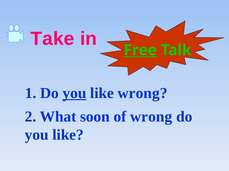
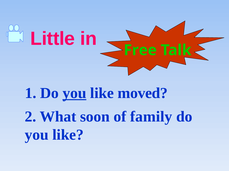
Take: Take -> Little
Free underline: present -> none
like wrong: wrong -> moved
of wrong: wrong -> family
